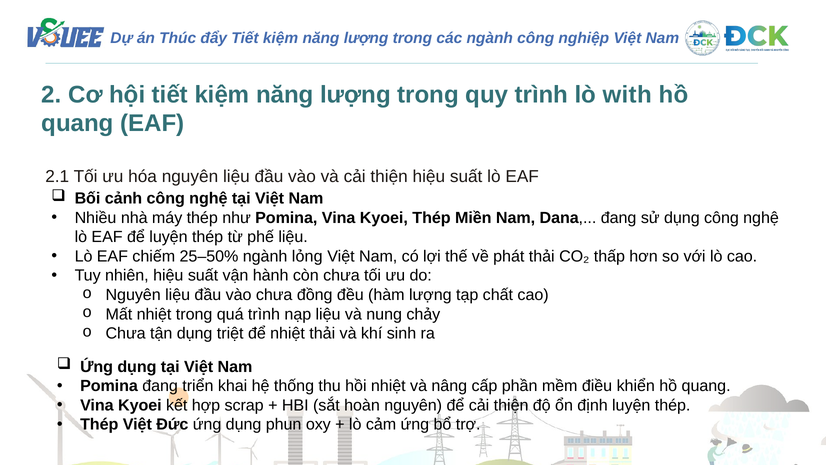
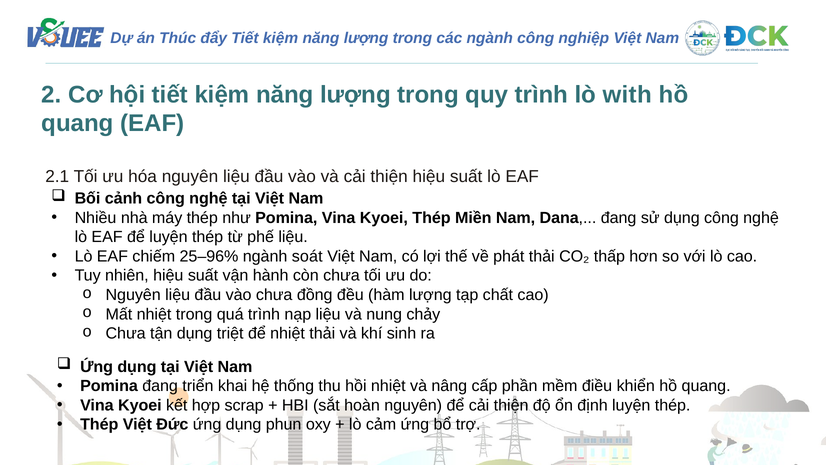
25–50%: 25–50% -> 25–96%
lỏng: lỏng -> soát
